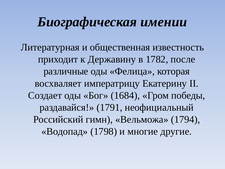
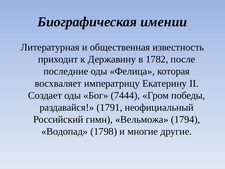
различные: различные -> последние
1684: 1684 -> 7444
